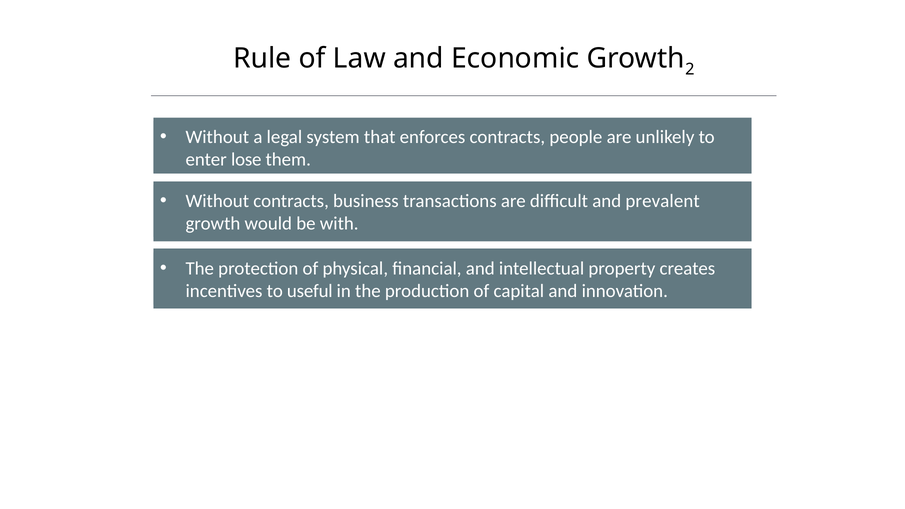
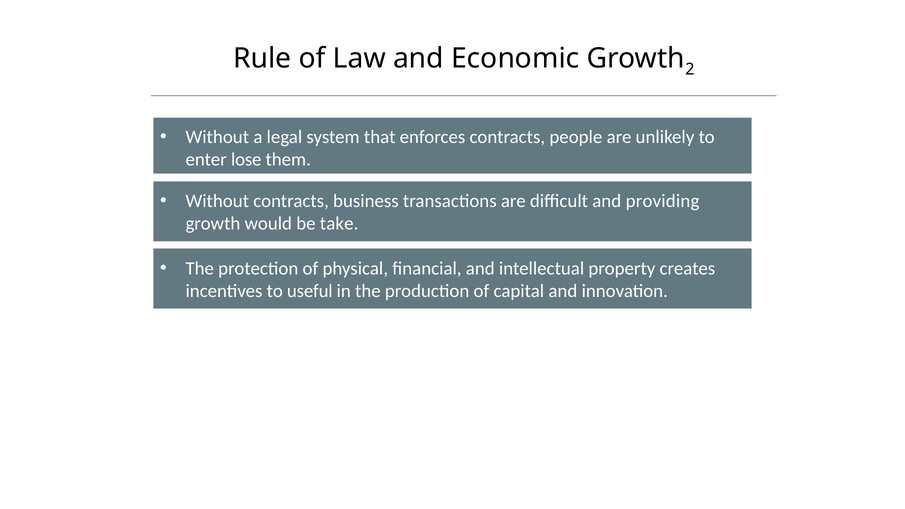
prevalent: prevalent -> providing
with: with -> take
